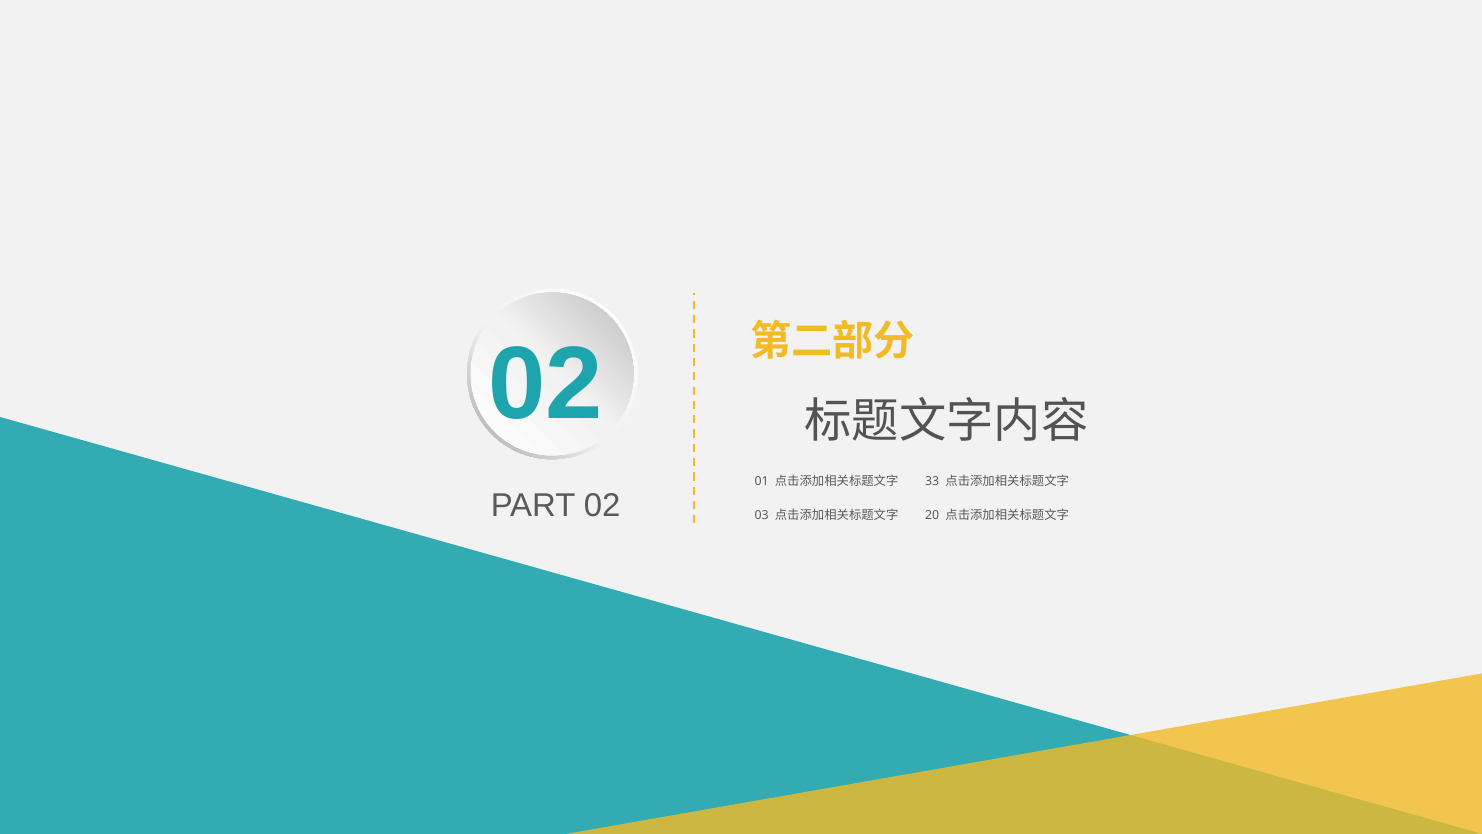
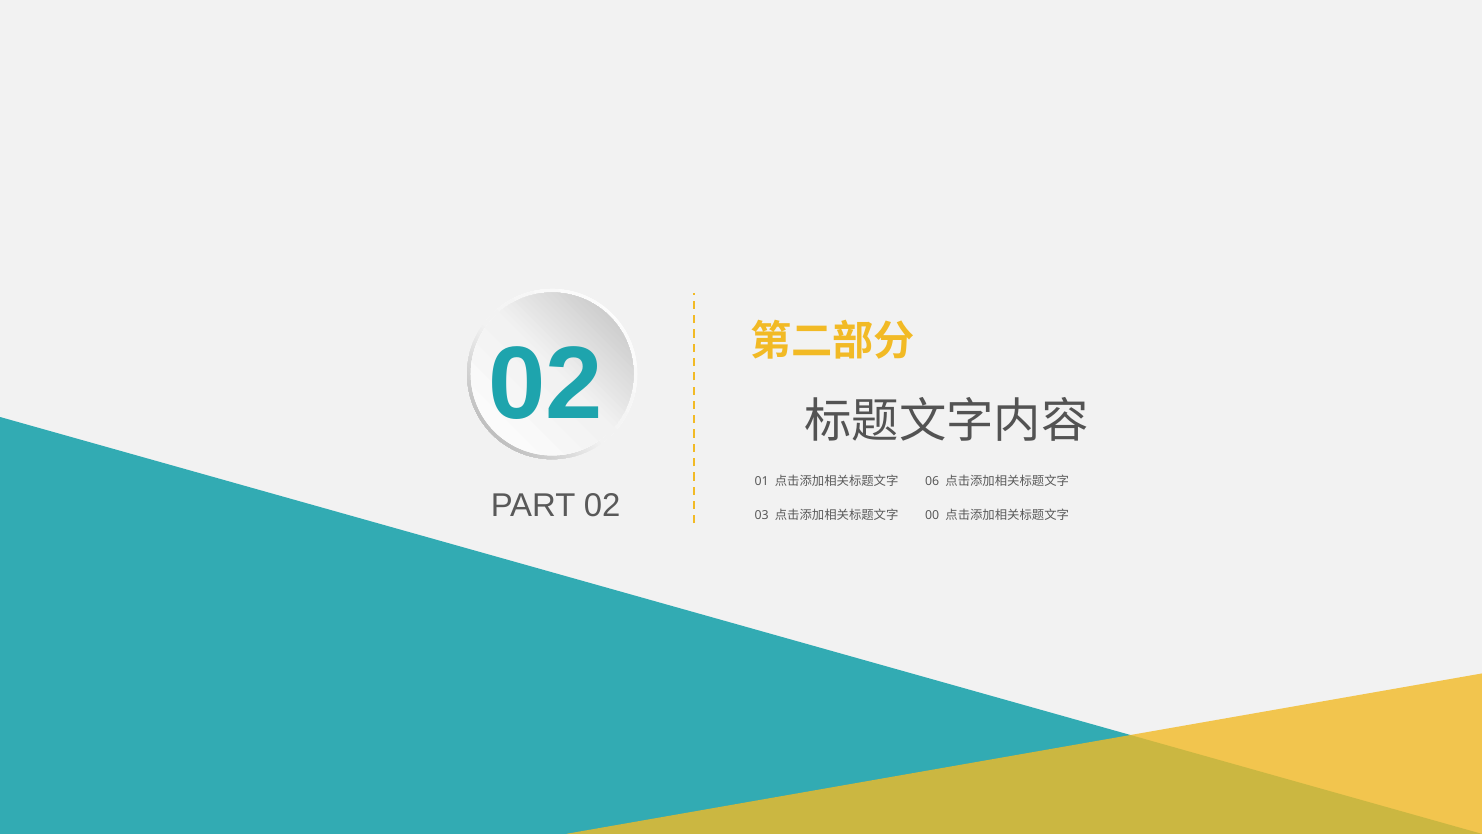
33: 33 -> 06
20: 20 -> 00
